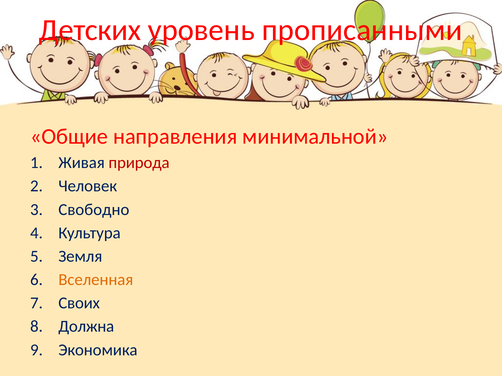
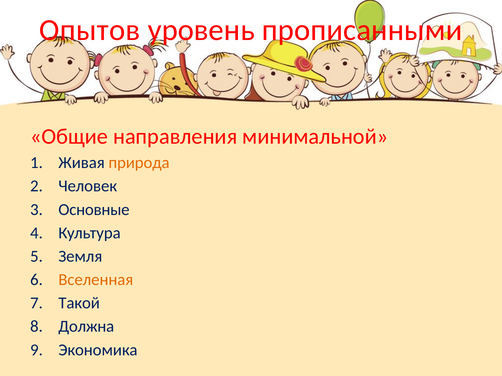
Детских: Детских -> Опытов
природа colour: red -> orange
Свободно: Свободно -> Основные
Своих: Своих -> Такой
